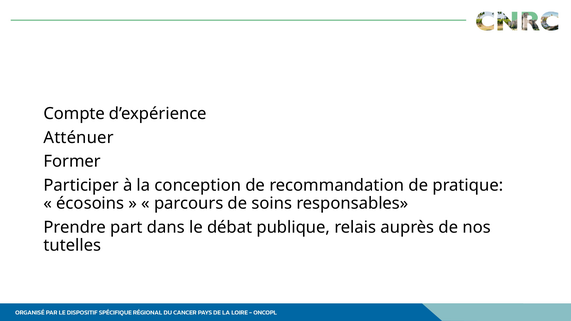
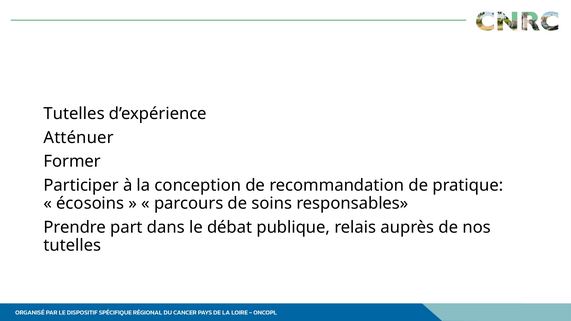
Compte at (74, 114): Compte -> Tutelles
